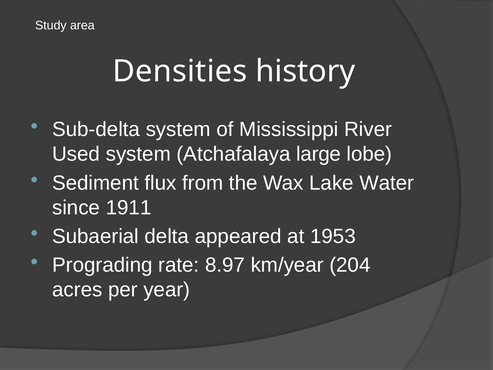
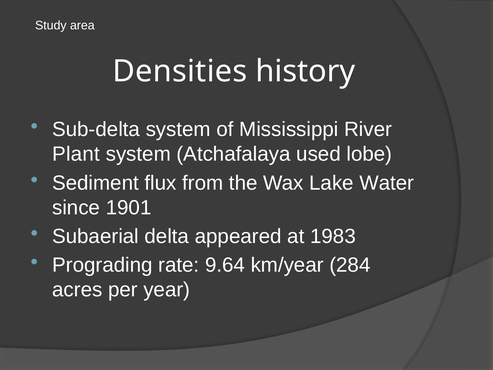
Used: Used -> Plant
large: large -> used
1911: 1911 -> 1901
1953: 1953 -> 1983
8.97: 8.97 -> 9.64
204: 204 -> 284
